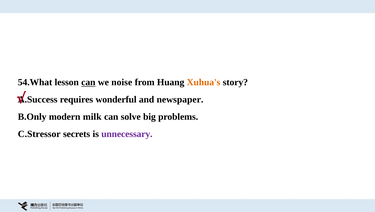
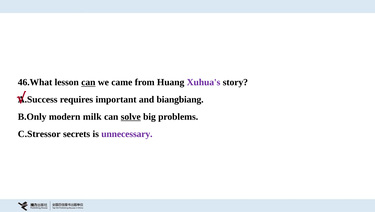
54.What: 54.What -> 46.What
noise: noise -> came
Xuhua's colour: orange -> purple
wonderful: wonderful -> important
newspaper: newspaper -> biangbiang
solve underline: none -> present
